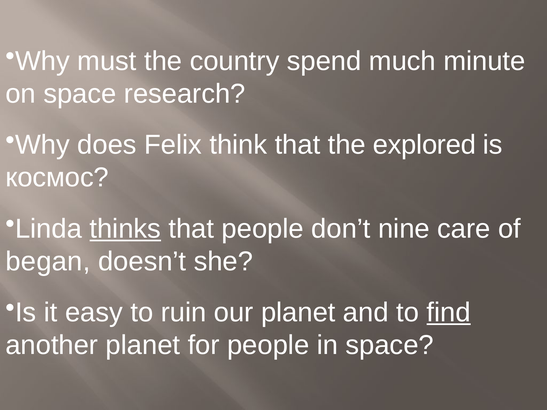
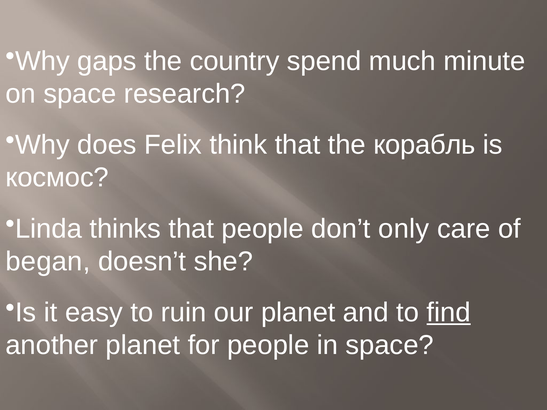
must: must -> gaps
explored: explored -> корабль
thinks underline: present -> none
nine: nine -> only
